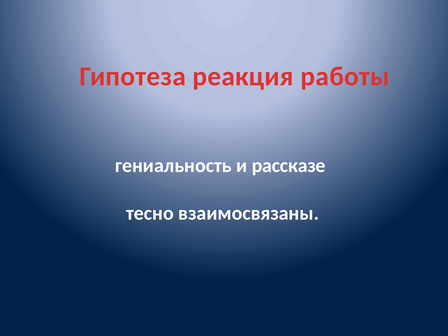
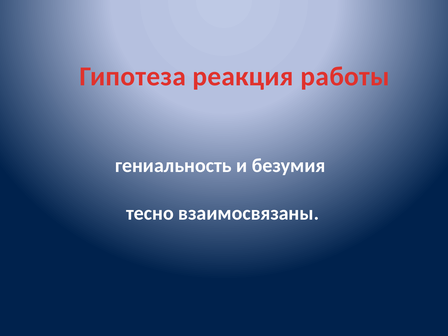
рассказе: рассказе -> безумия
